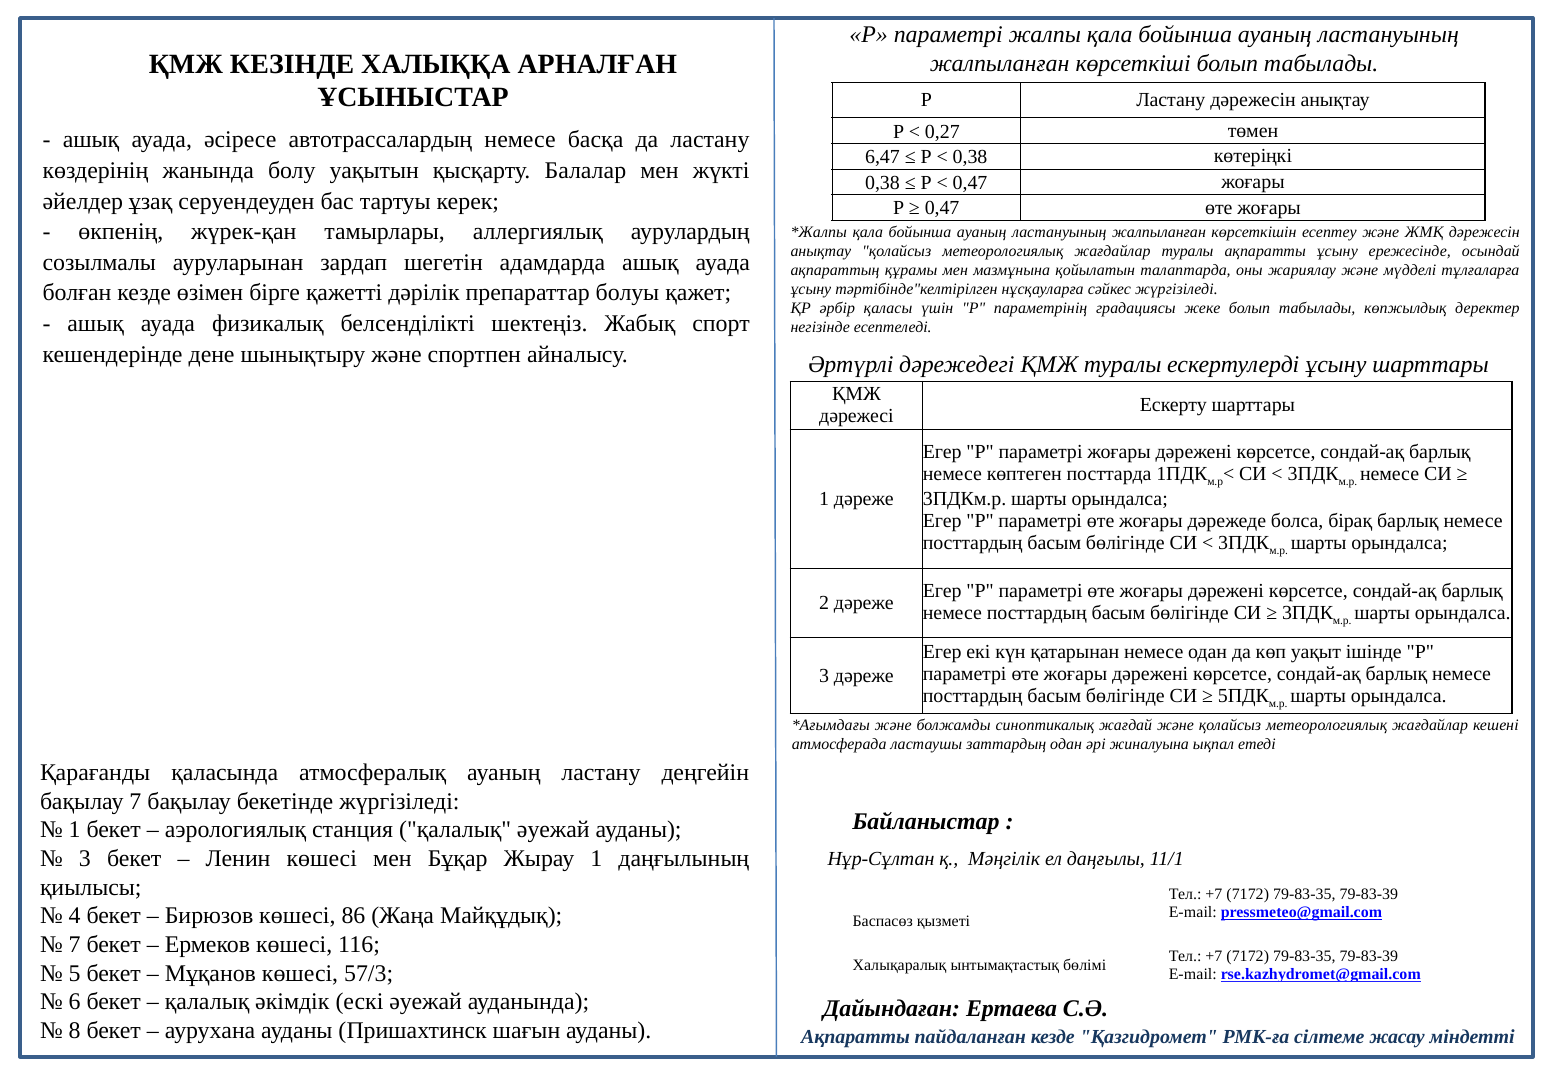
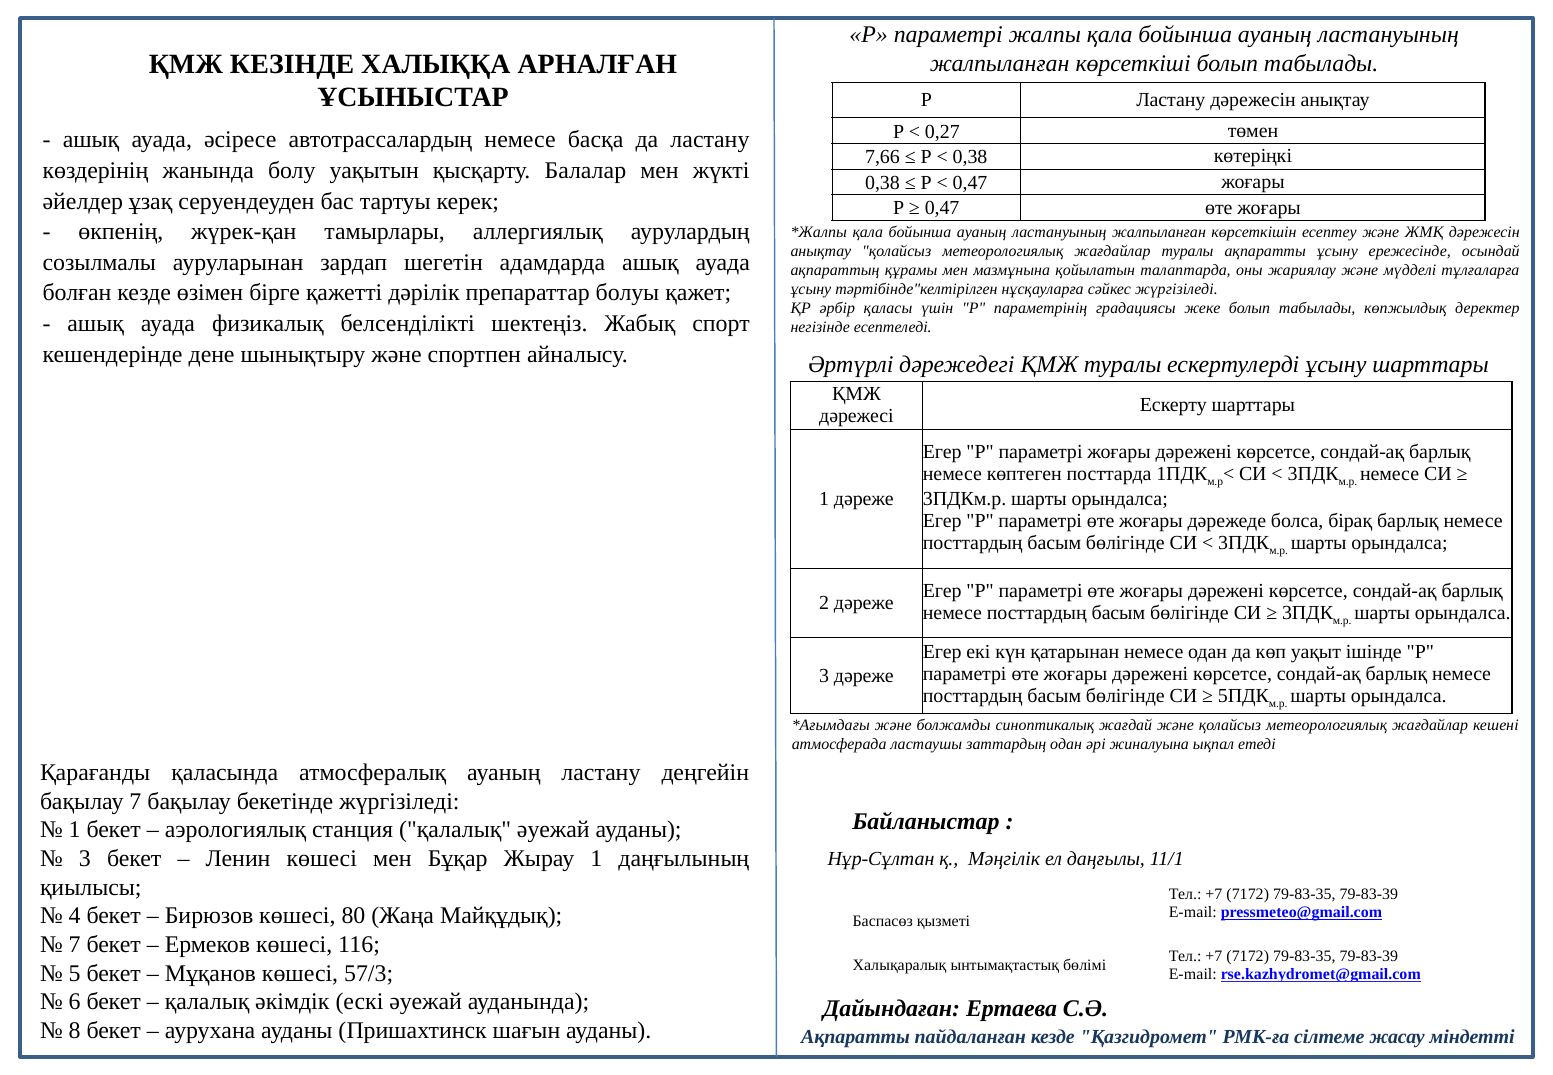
6,47: 6,47 -> 7,66
86: 86 -> 80
